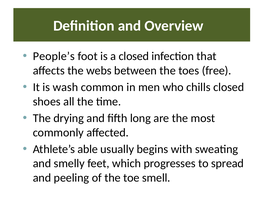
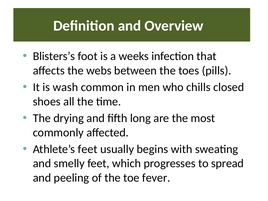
People’s: People’s -> Blisters’s
a closed: closed -> weeks
free: free -> pills
Athlete’s able: able -> feet
smell: smell -> fever
